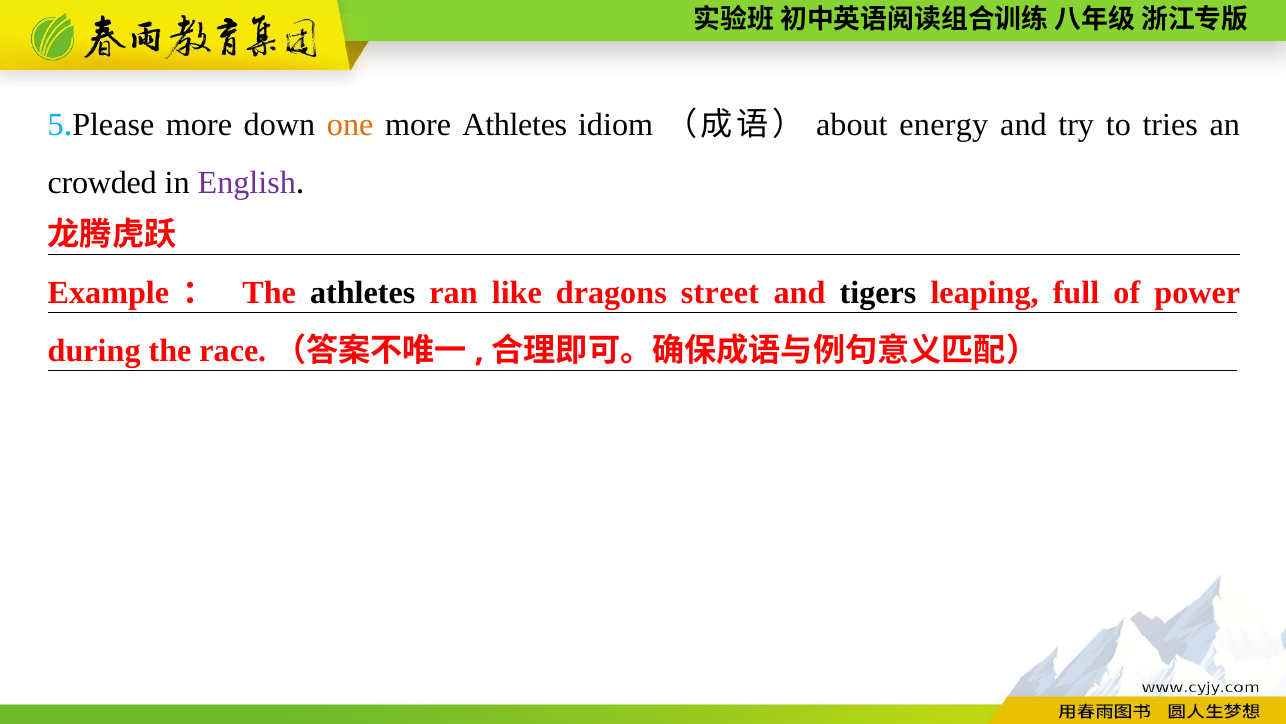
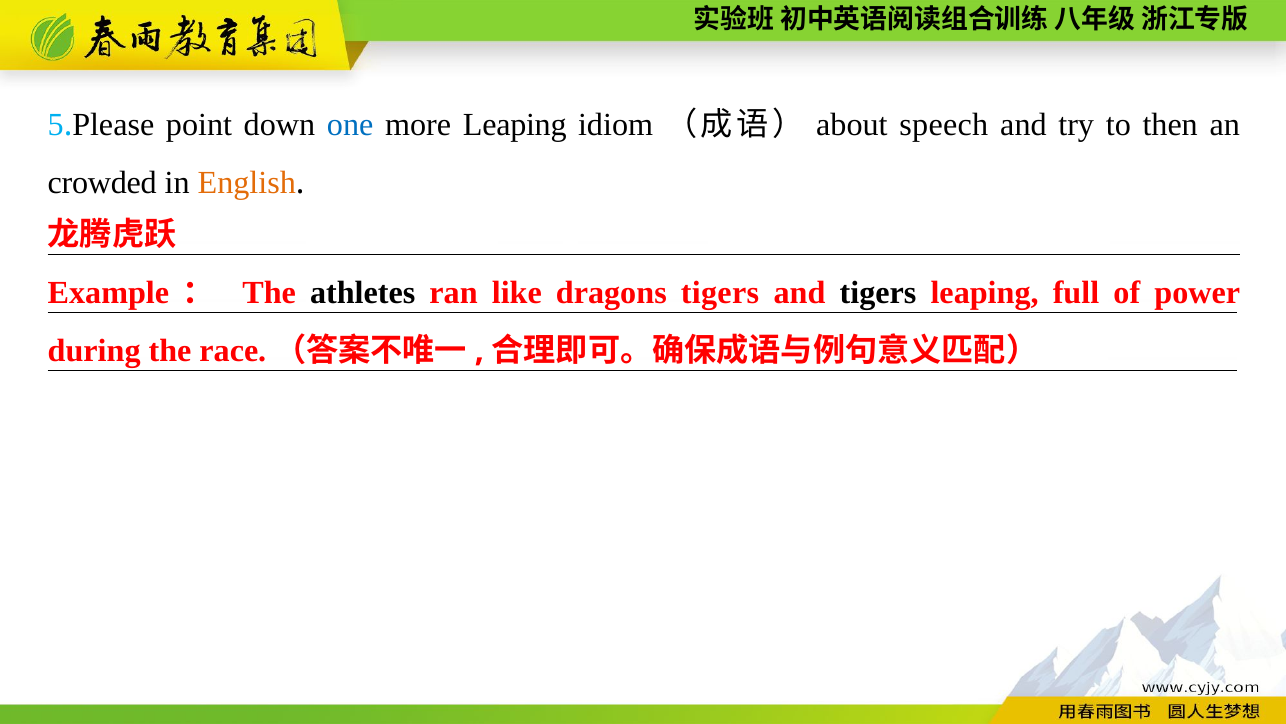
more at (199, 124): more -> point
one colour: orange -> blue
more Athletes: Athletes -> Leaping
energy: energy -> speech
tries: tries -> then
English colour: purple -> orange
street at (720, 292): street -> tigers
